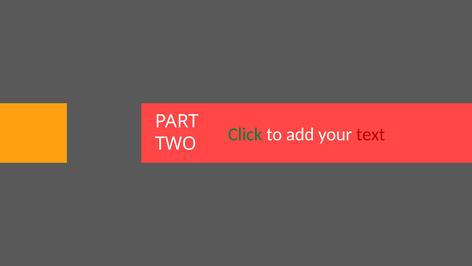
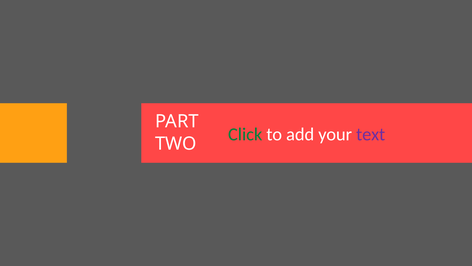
text colour: red -> purple
